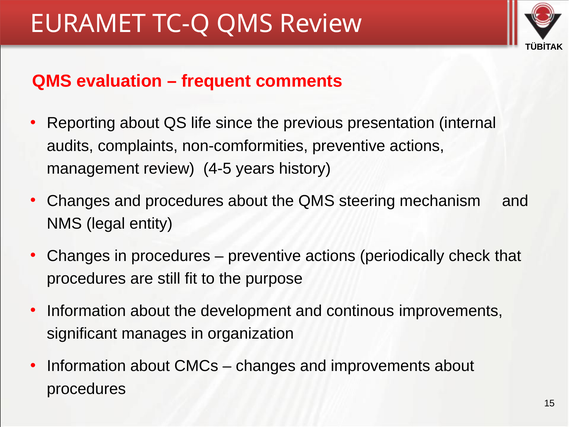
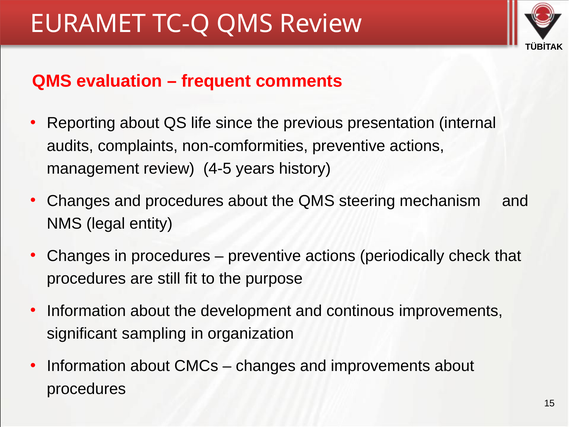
manages: manages -> sampling
